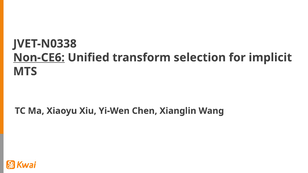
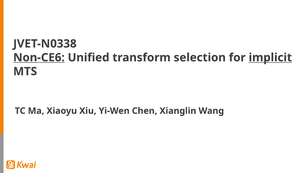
implicit underline: none -> present
